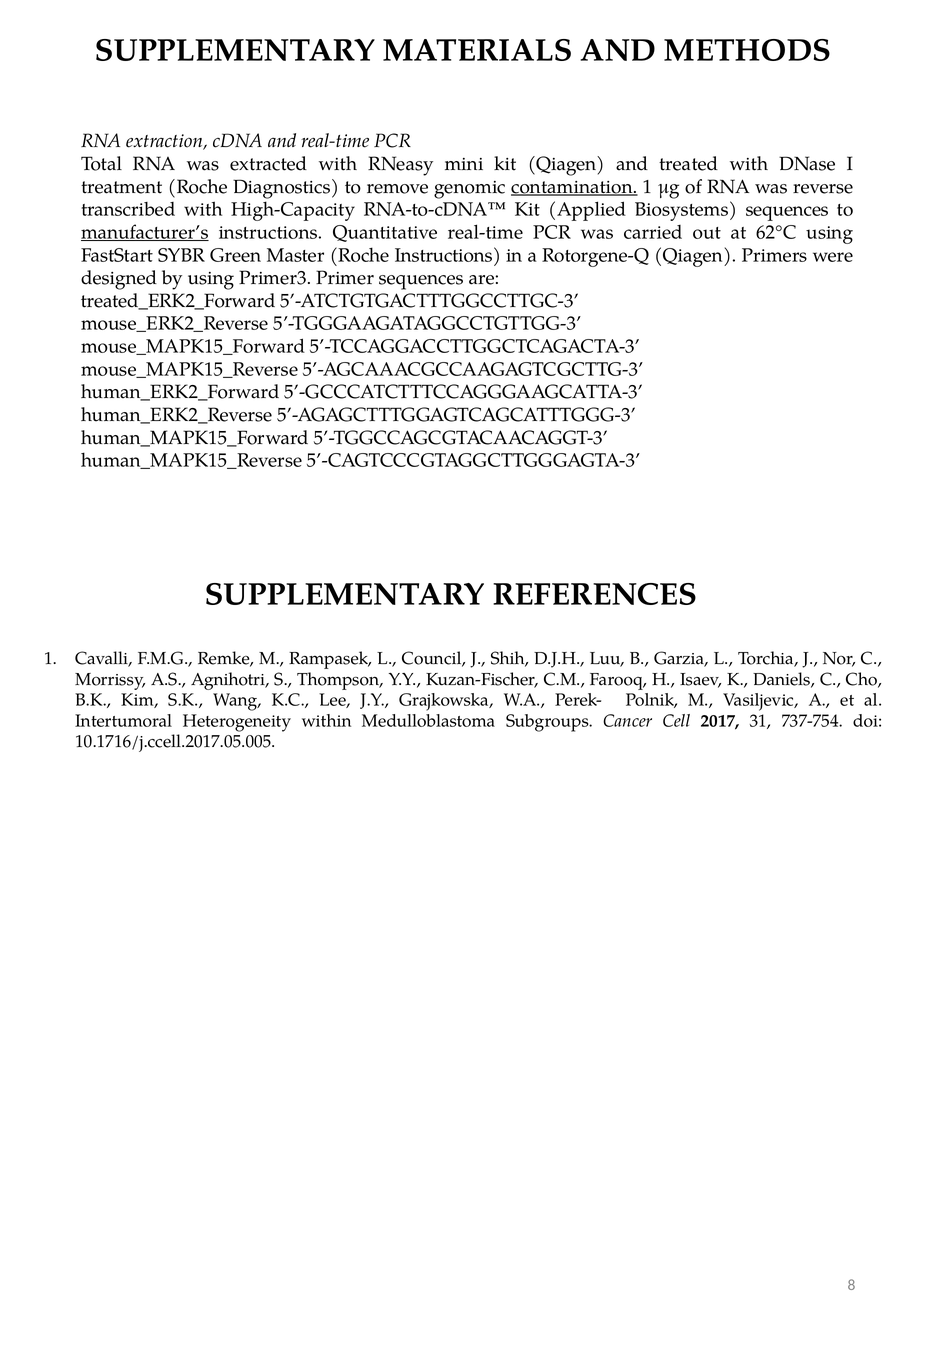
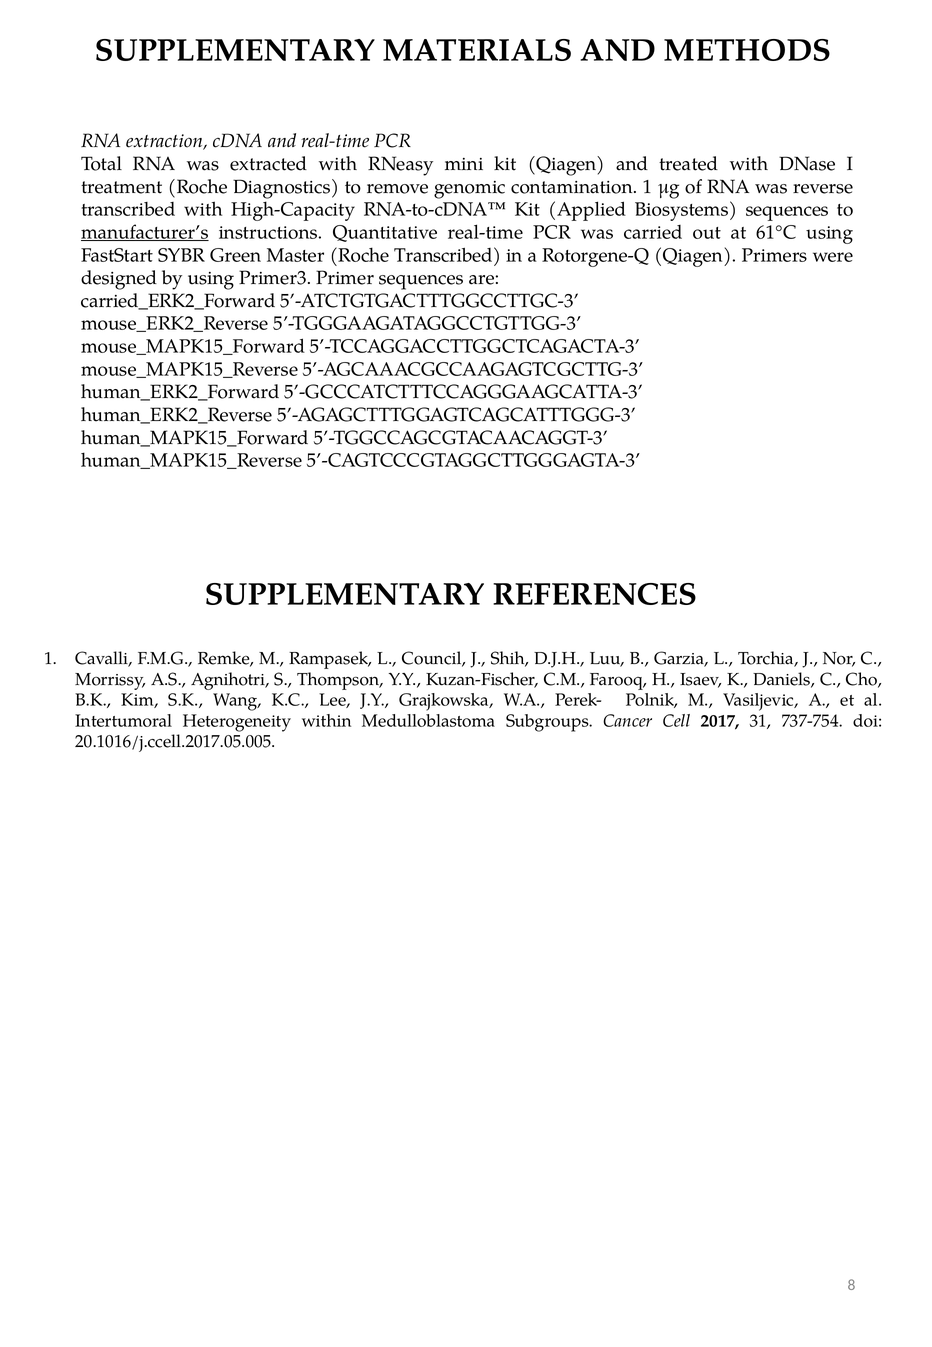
contamination underline: present -> none
62°C: 62°C -> 61°C
Roche Instructions: Instructions -> Transcribed
treated_ERK2_Forward: treated_ERK2_Forward -> carried_ERK2_Forward
10.1716/j.ccell.2017.05.005: 10.1716/j.ccell.2017.05.005 -> 20.1016/j.ccell.2017.05.005
